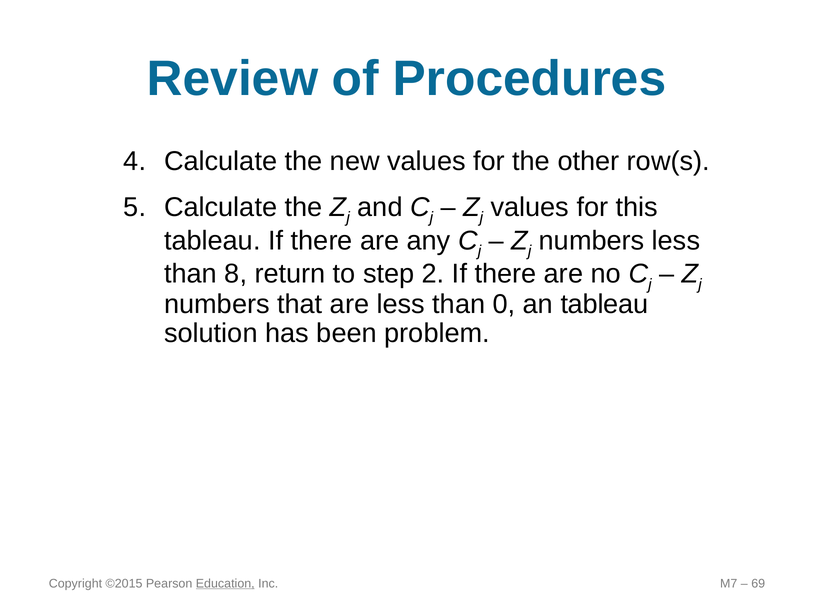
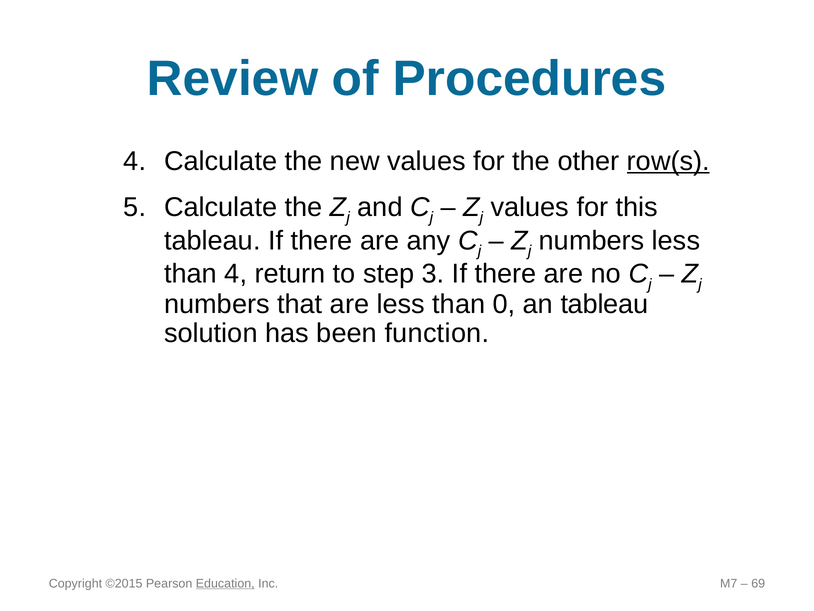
row(s underline: none -> present
than 8: 8 -> 4
2: 2 -> 3
problem: problem -> function
